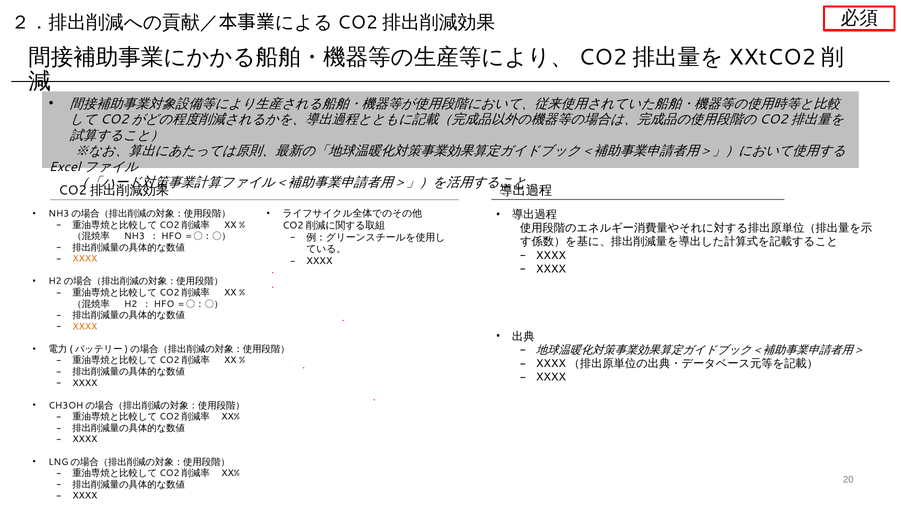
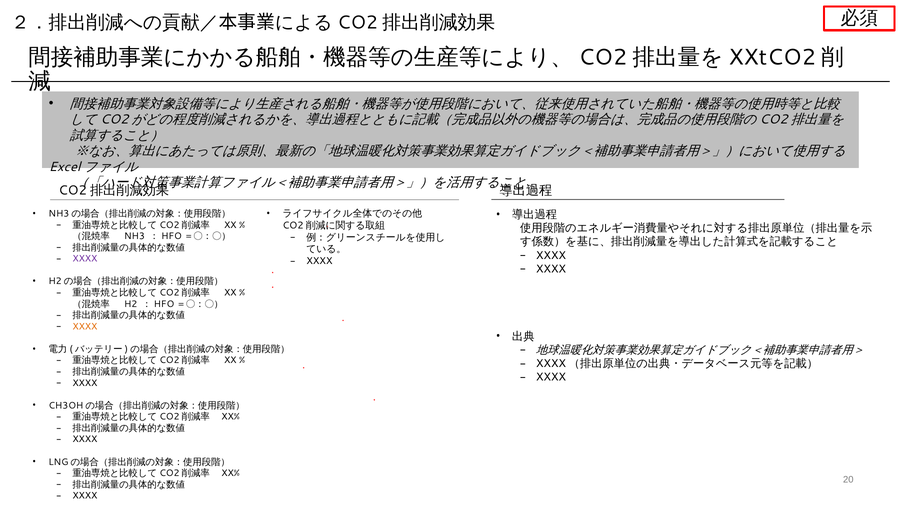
XXXX at (85, 259) colour: orange -> purple
